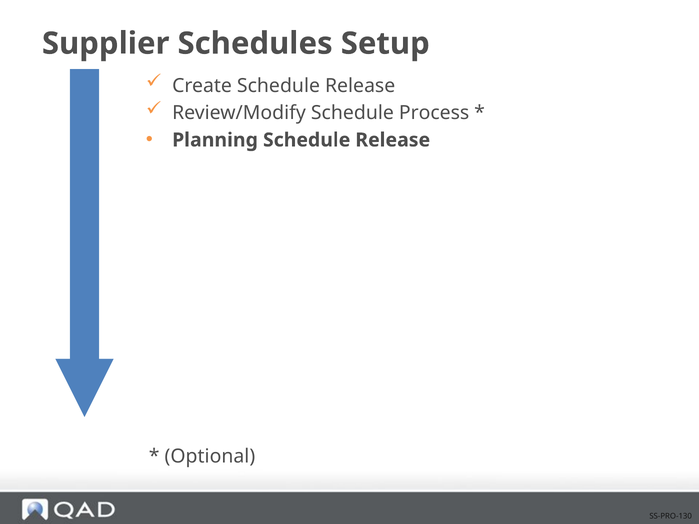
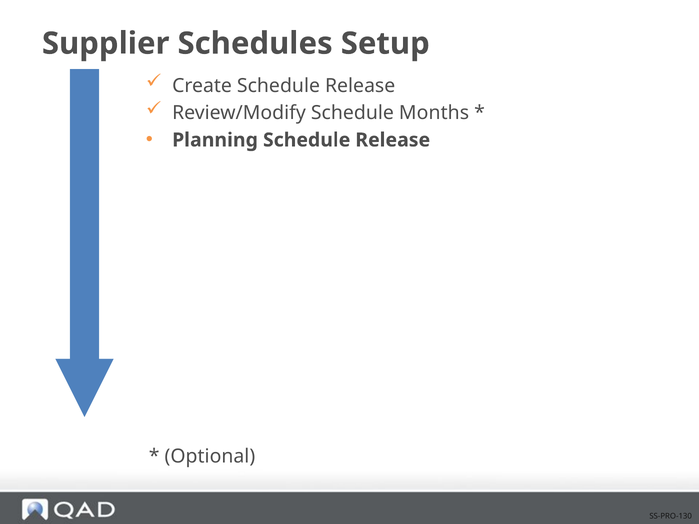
Process: Process -> Months
